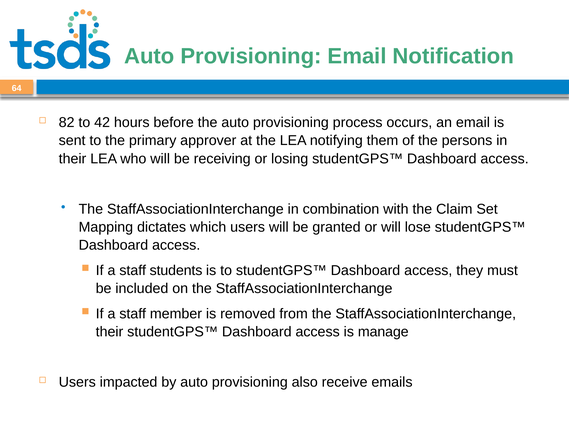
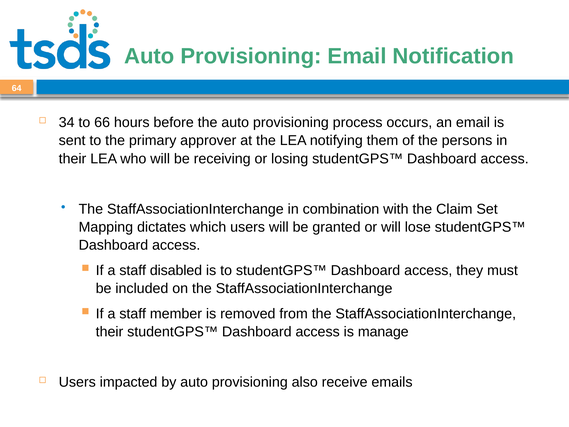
82: 82 -> 34
42: 42 -> 66
students: students -> disabled
